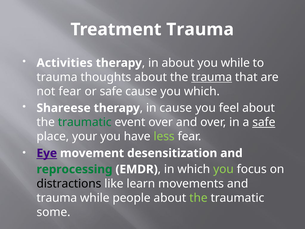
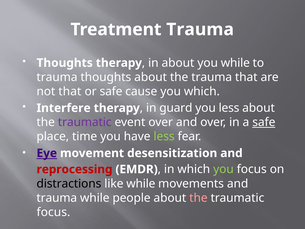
Activities at (65, 63): Activities -> Thoughts
trauma at (212, 77) underline: present -> none
not fear: fear -> that
Shareese: Shareese -> Interfere
in cause: cause -> guard
you feel: feel -> less
traumatic at (85, 122) colour: green -> purple
your: your -> time
reprocessing colour: green -> red
like learn: learn -> while
the at (198, 198) colour: light green -> pink
some at (53, 212): some -> focus
